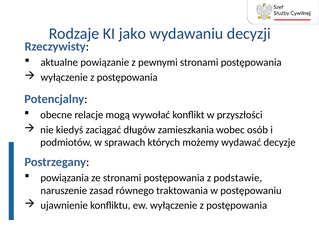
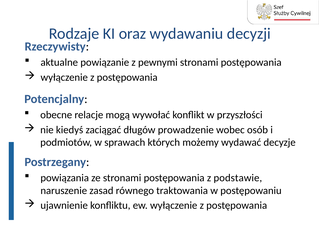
jako: jako -> oraz
zamieszkania: zamieszkania -> prowadzenie
